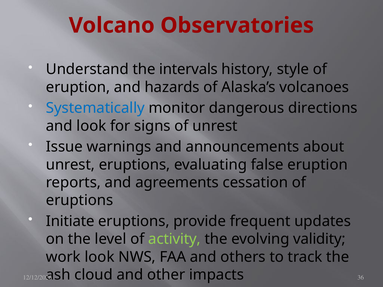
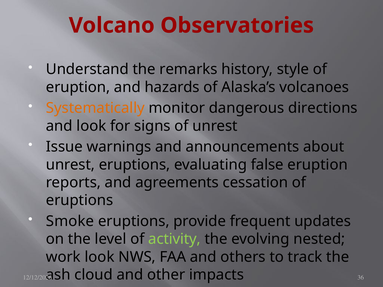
intervals: intervals -> remarks
Systematically colour: blue -> orange
Initiate: Initiate -> Smoke
validity: validity -> nested
